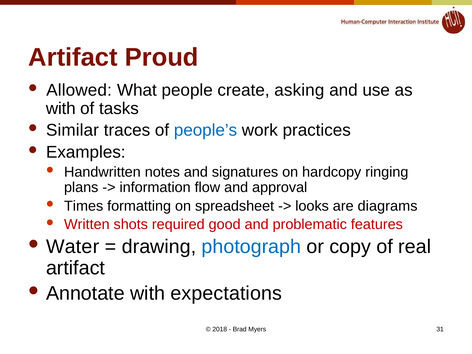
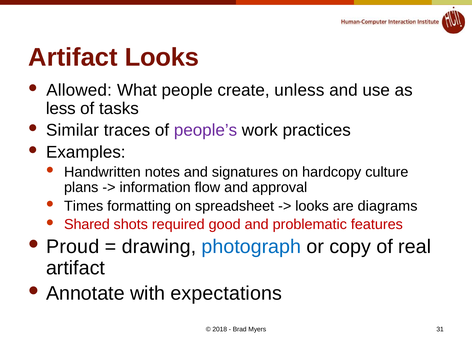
Artifact Proud: Proud -> Looks
asking: asking -> unless
with at (61, 109): with -> less
people’s colour: blue -> purple
ringing: ringing -> culture
Written: Written -> Shared
Water: Water -> Proud
